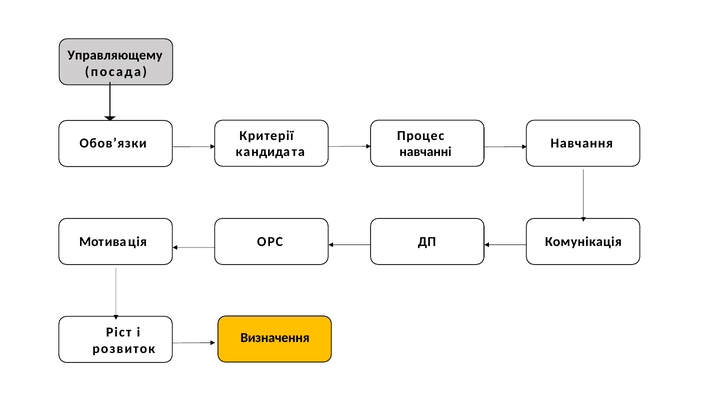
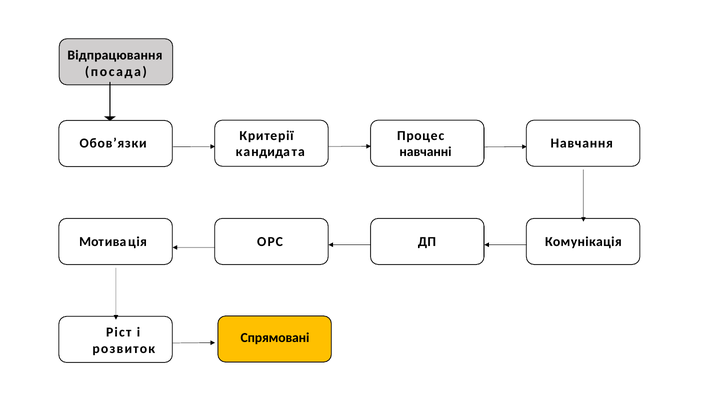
Управляющему: Управляющему -> Відпрацювання
Визначення: Визначення -> Спрямовані
